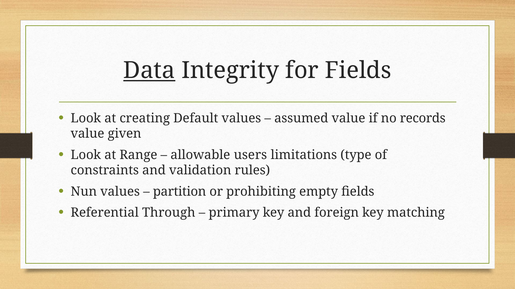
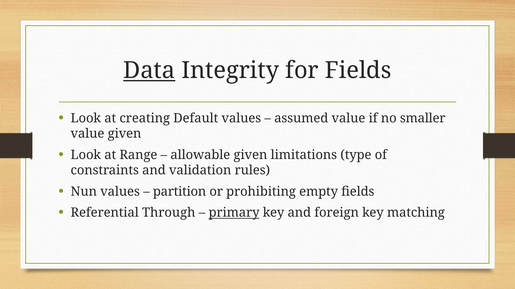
records: records -> smaller
allowable users: users -> given
primary underline: none -> present
